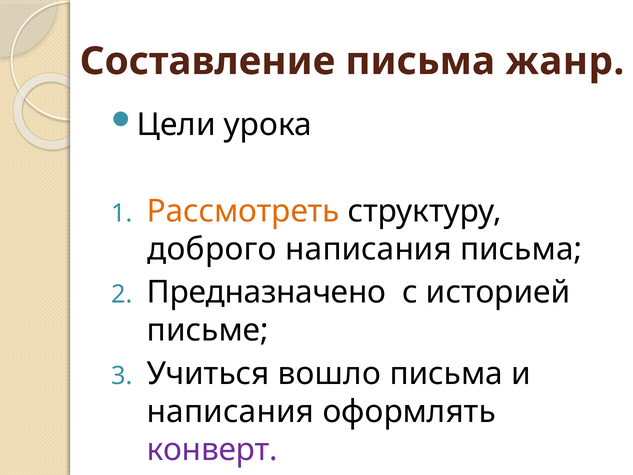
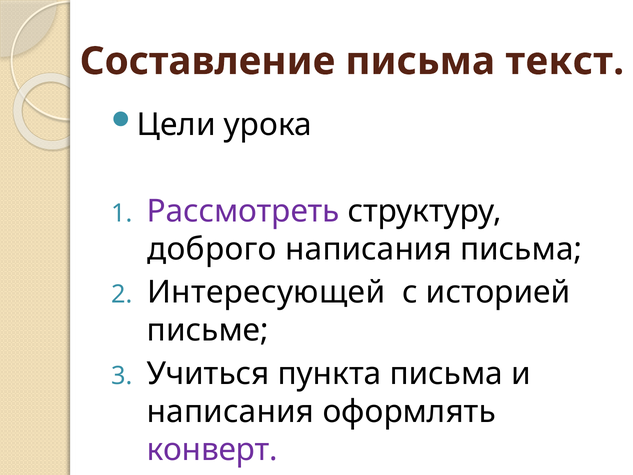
жанр: жанр -> текст
Рассмотреть colour: orange -> purple
Предназначено: Предназначено -> Интересующей
вошло: вошло -> пункта
